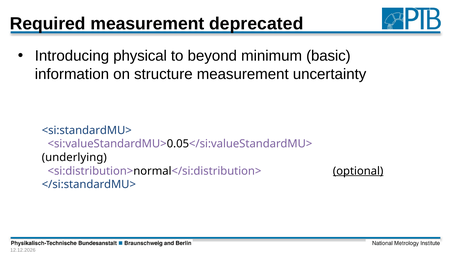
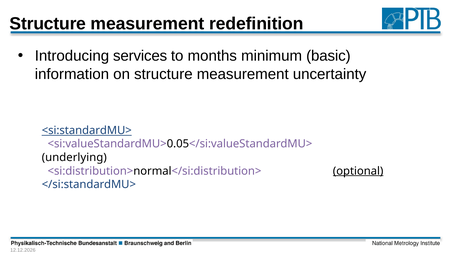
Required at (48, 24): Required -> Structure
deprecated: deprecated -> redefinition
physical: physical -> services
beyond: beyond -> months
<si:standardMU> underline: none -> present
